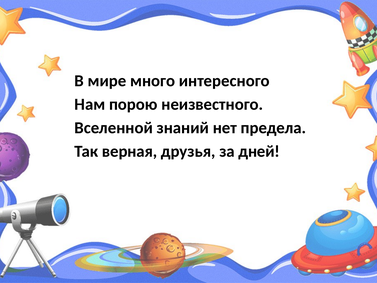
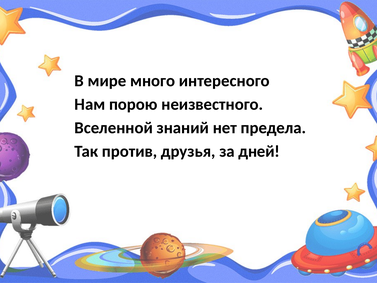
верная: верная -> против
